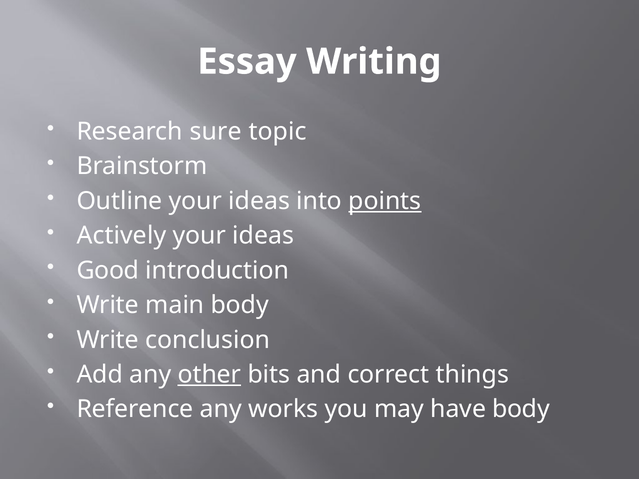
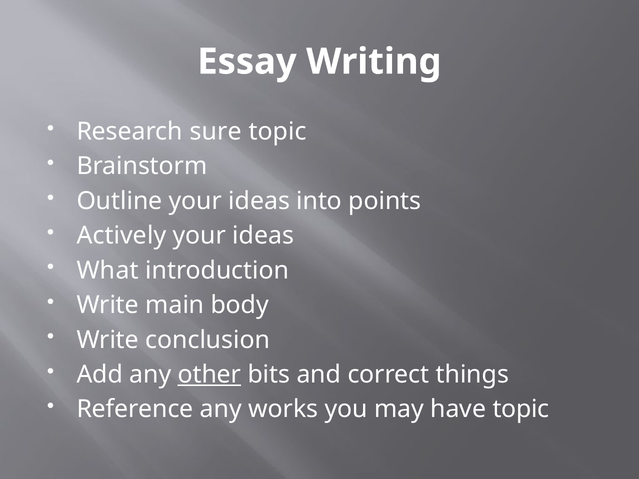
points underline: present -> none
Good: Good -> What
have body: body -> topic
